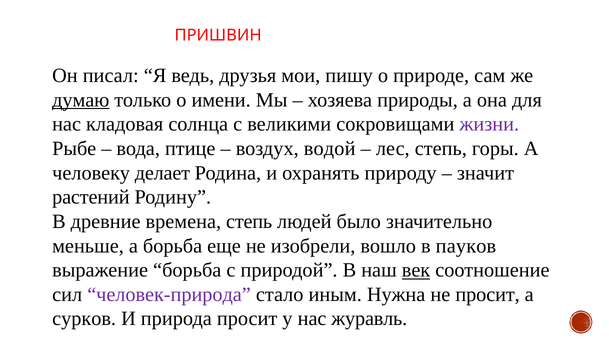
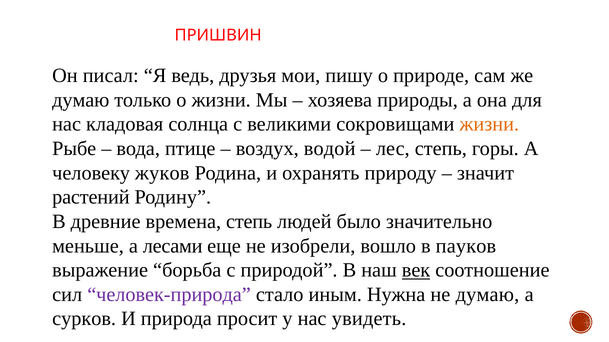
думаю at (81, 100) underline: present -> none
о имени: имени -> жизни
жизни at (489, 124) colour: purple -> orange
делает: делает -> жуков
а борьба: борьба -> лесами
не просит: просит -> думаю
журавль: журавль -> увидеть
